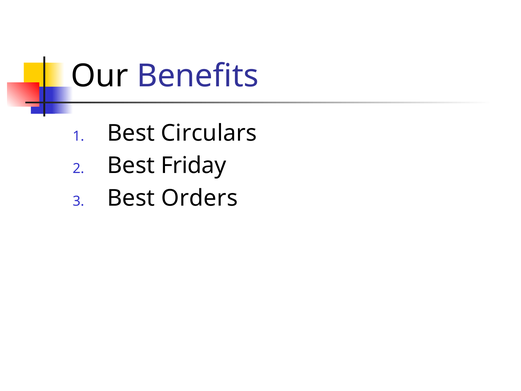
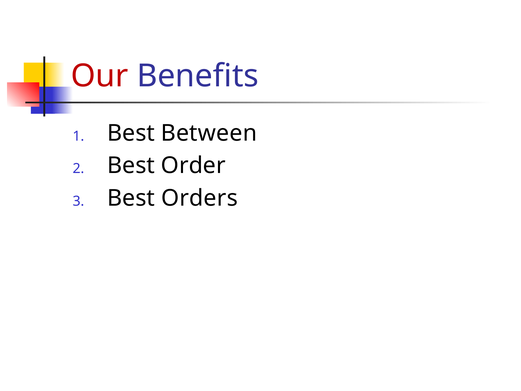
Our colour: black -> red
Circulars: Circulars -> Between
Friday: Friday -> Order
